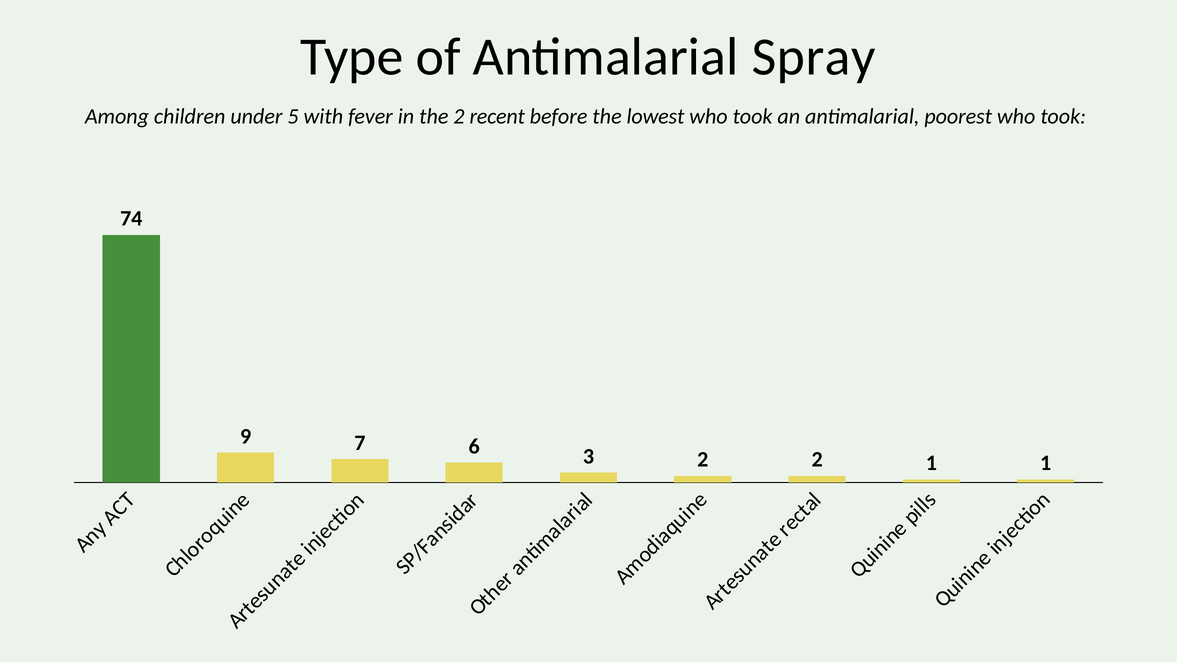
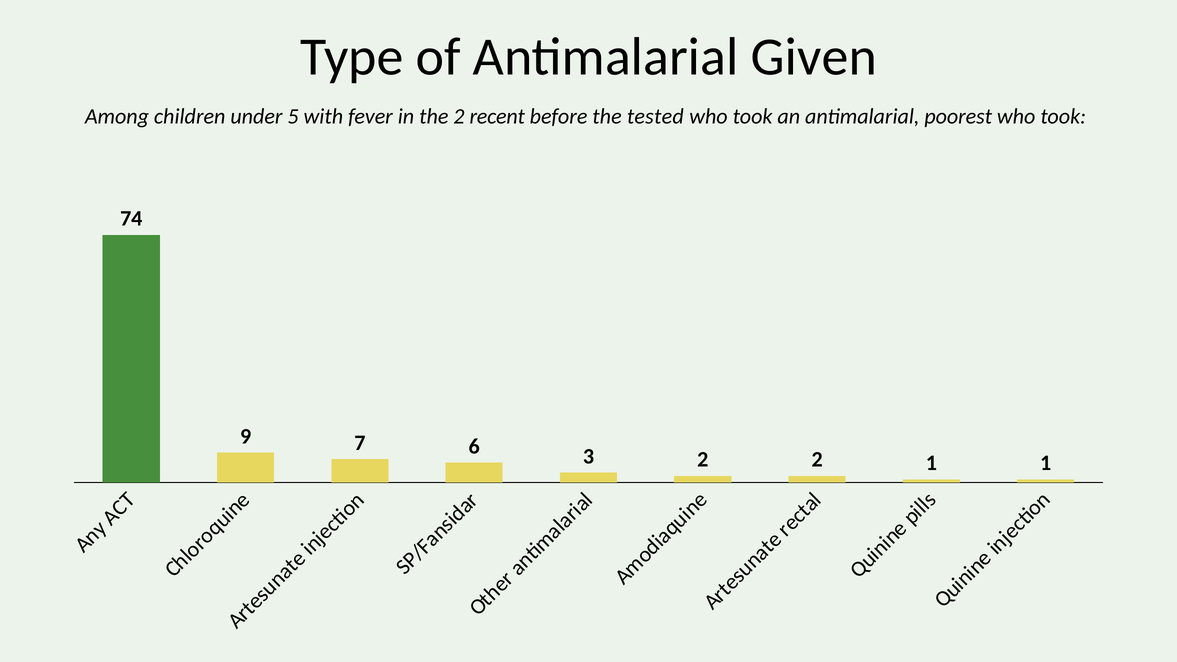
Spray: Spray -> Given
lowest: lowest -> tested
